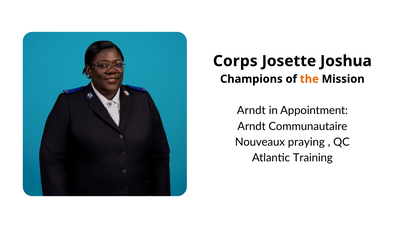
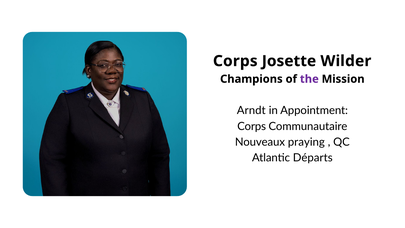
Joshua: Joshua -> Wilder
the colour: orange -> purple
Arndt at (252, 126): Arndt -> Corps
Training: Training -> Départs
